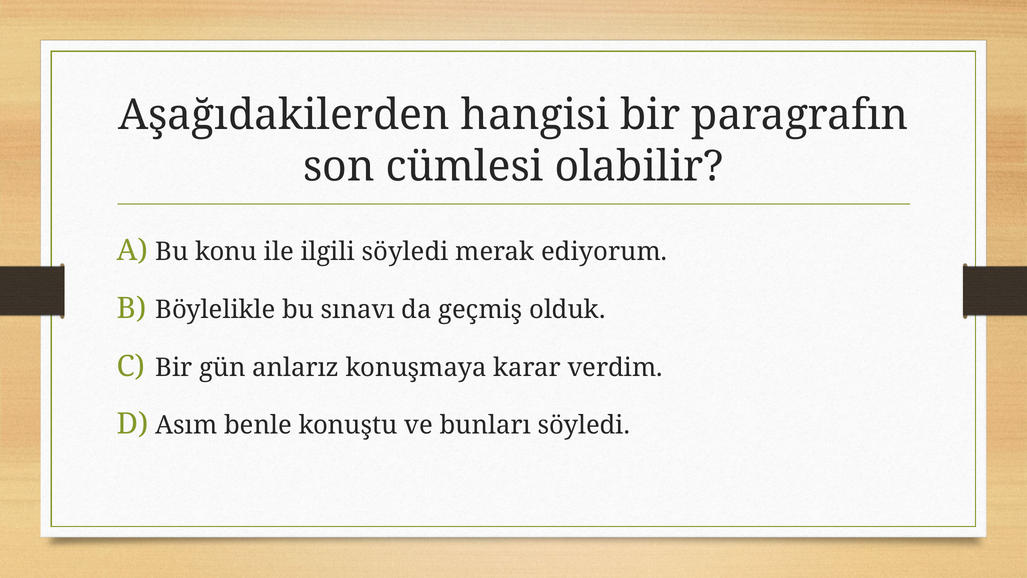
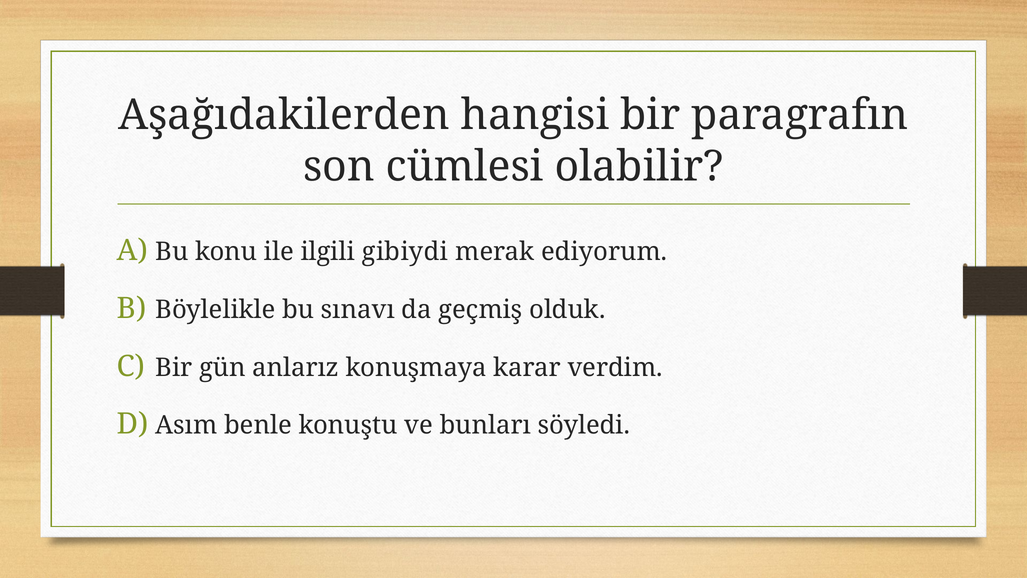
ilgili söyledi: söyledi -> gibiydi
